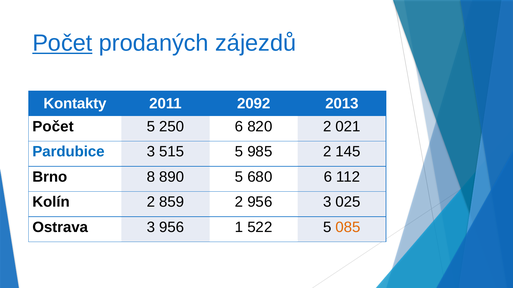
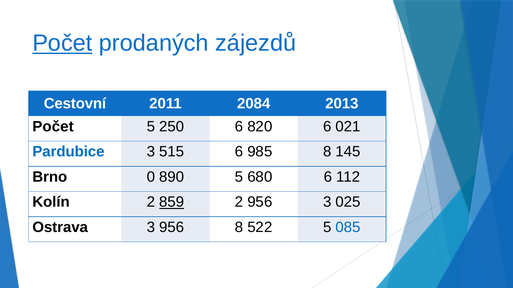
Kontakty: Kontakty -> Cestovní
2092: 2092 -> 2084
820 2: 2 -> 6
515 5: 5 -> 6
985 2: 2 -> 8
8: 8 -> 0
859 underline: none -> present
956 1: 1 -> 8
085 colour: orange -> blue
